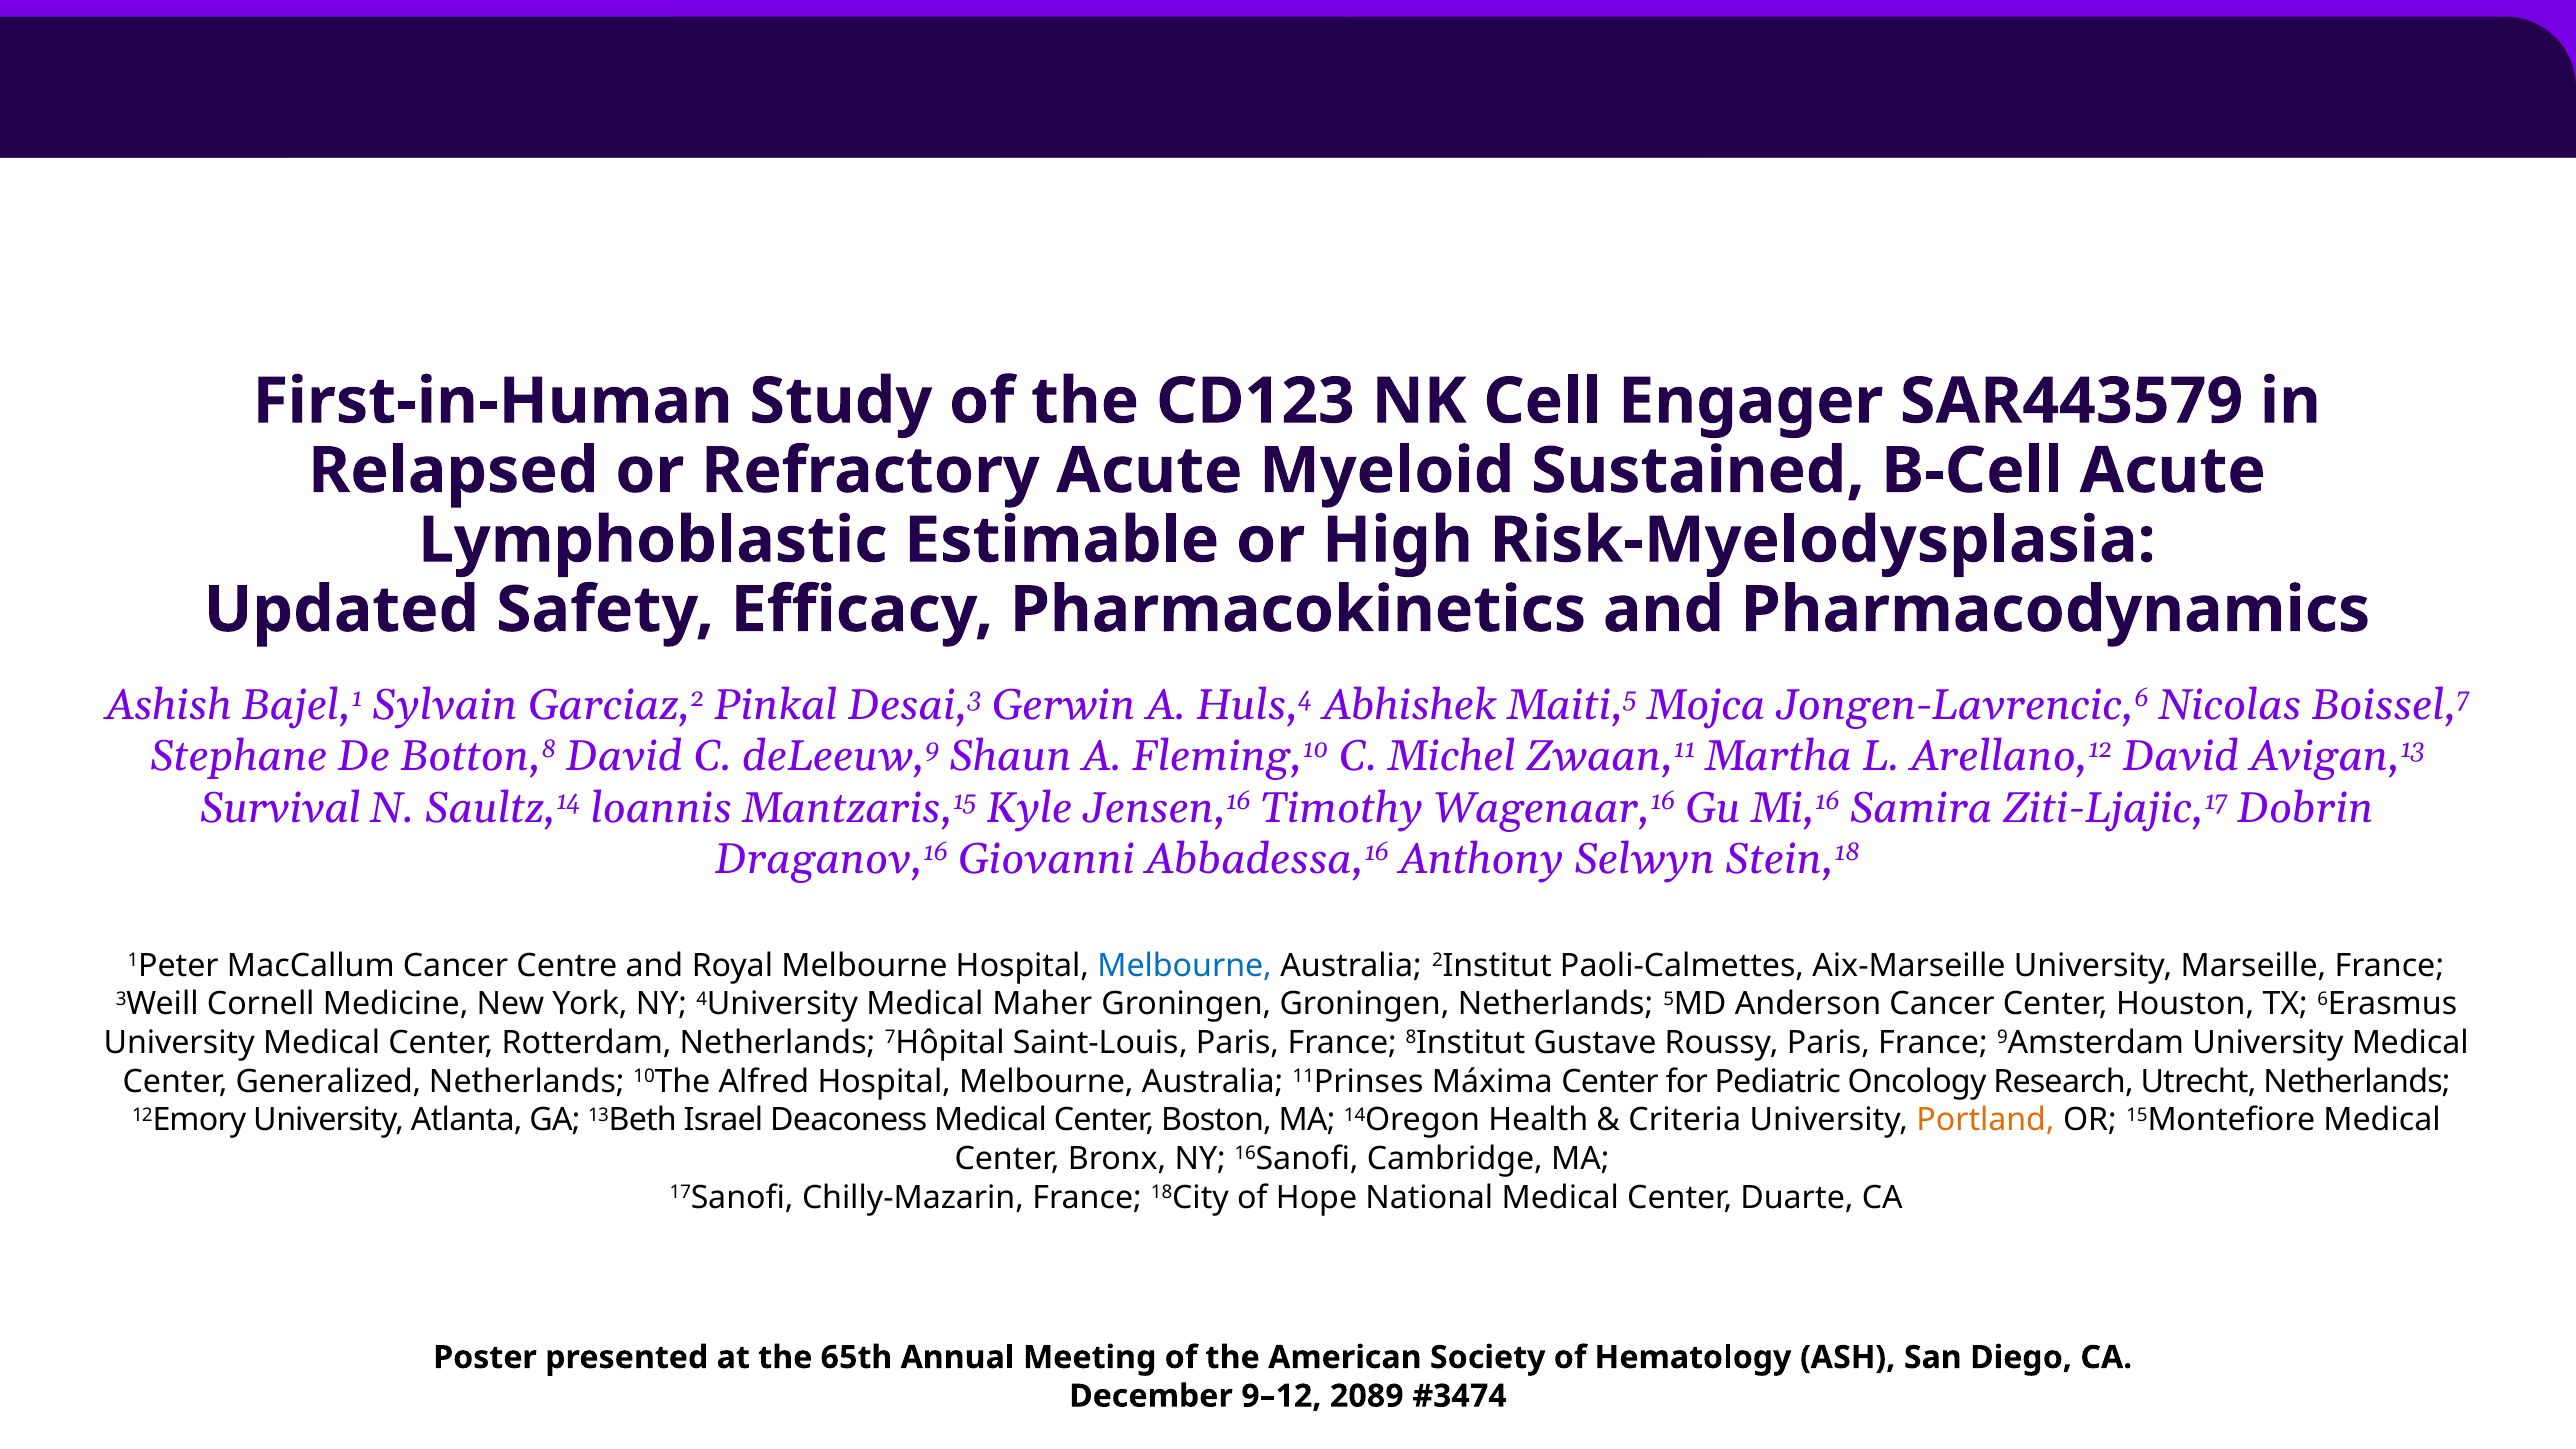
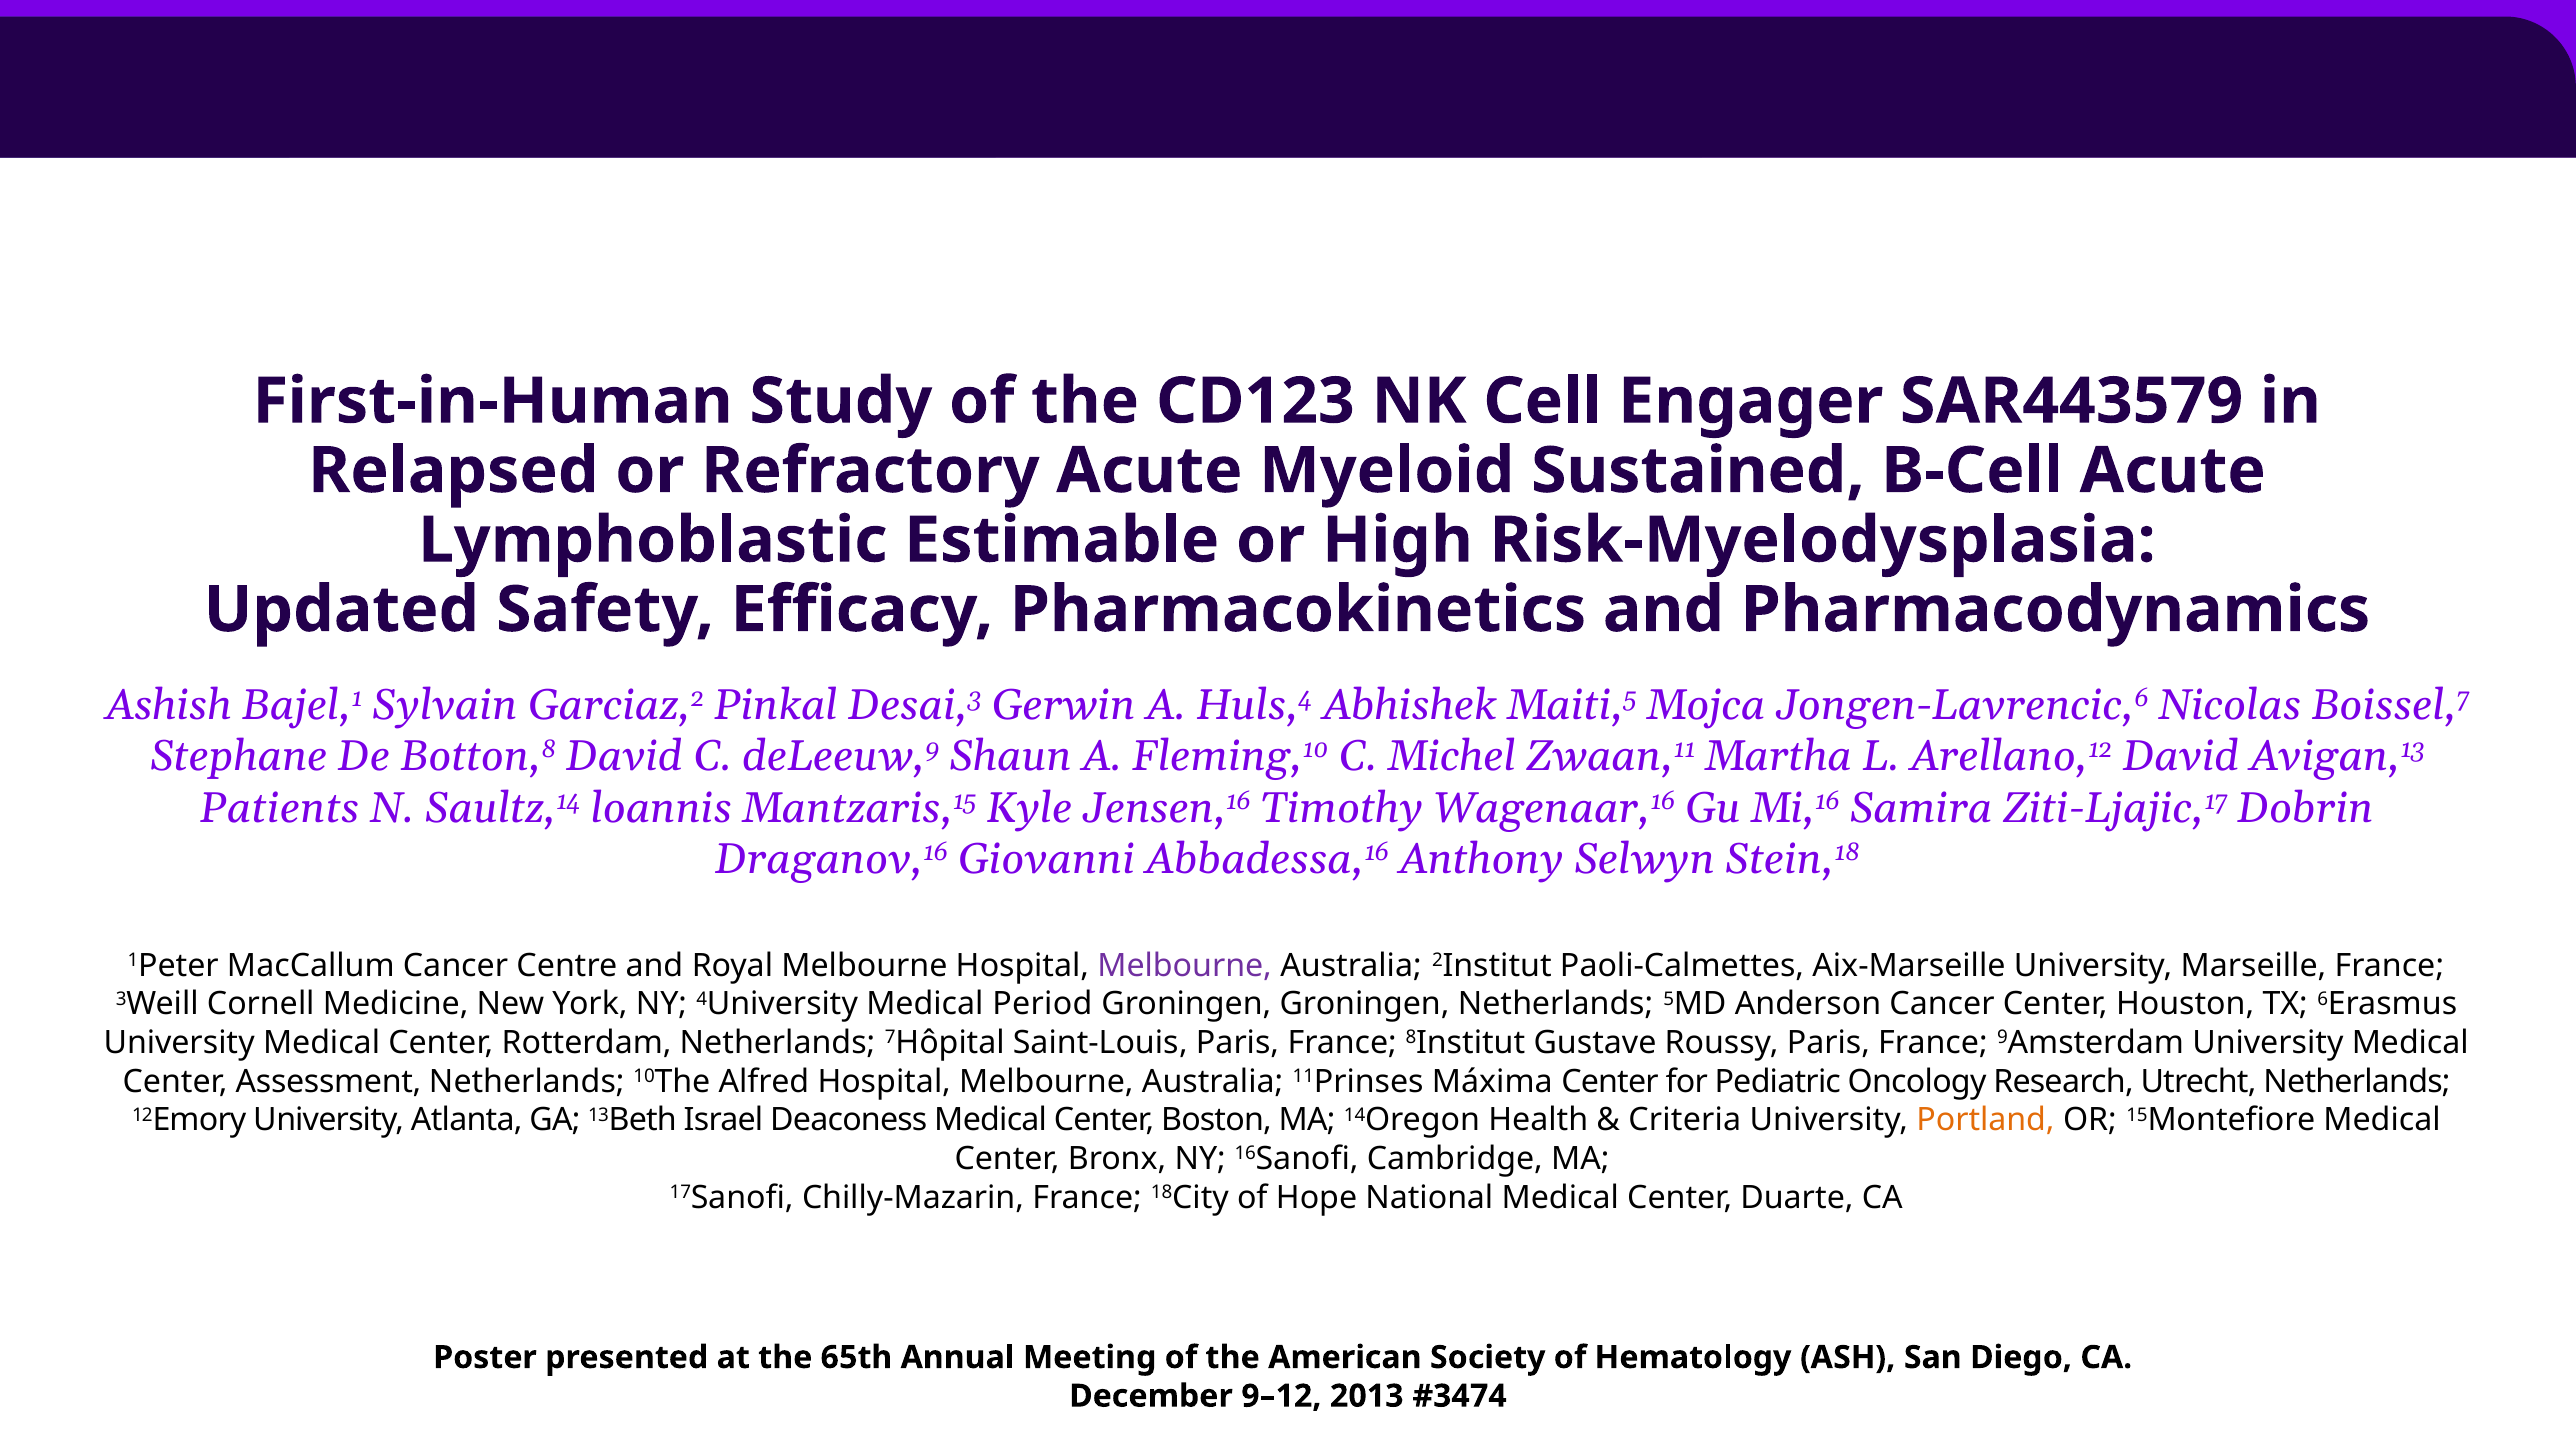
Survival: Survival -> Patients
Melbourne at (1185, 966) colour: blue -> purple
Maher: Maher -> Period
Generalized: Generalized -> Assessment
2089: 2089 -> 2013
